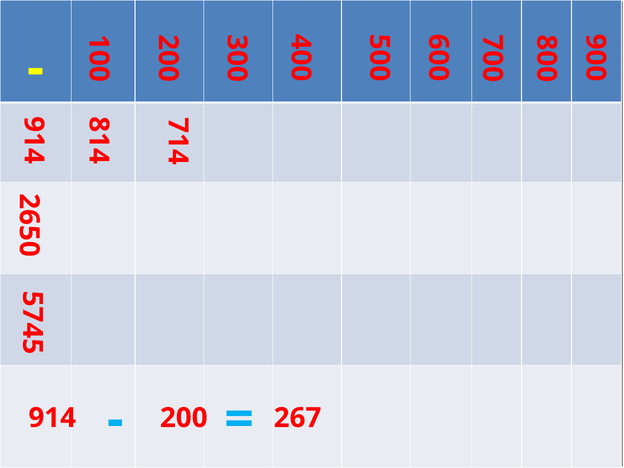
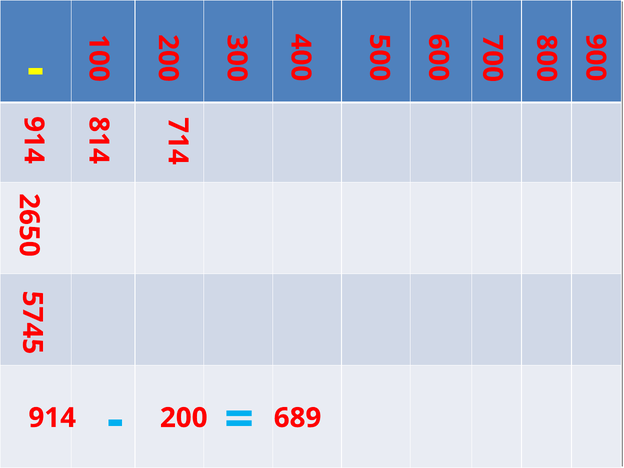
267: 267 -> 689
